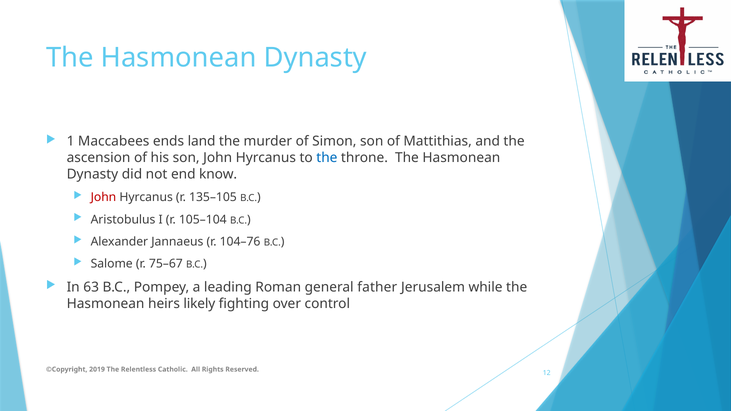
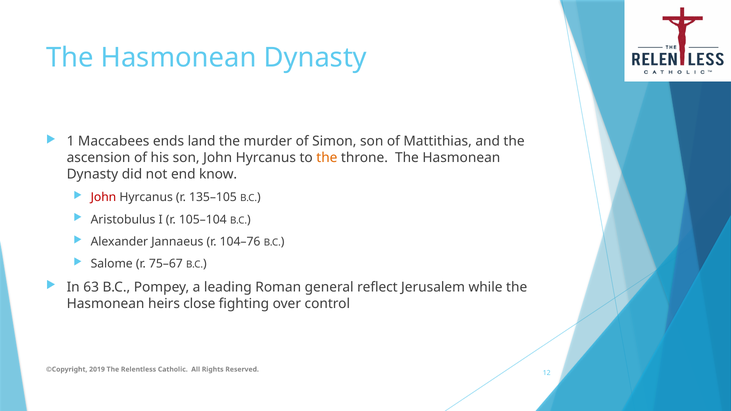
the at (327, 158) colour: blue -> orange
father: father -> reflect
likely: likely -> close
